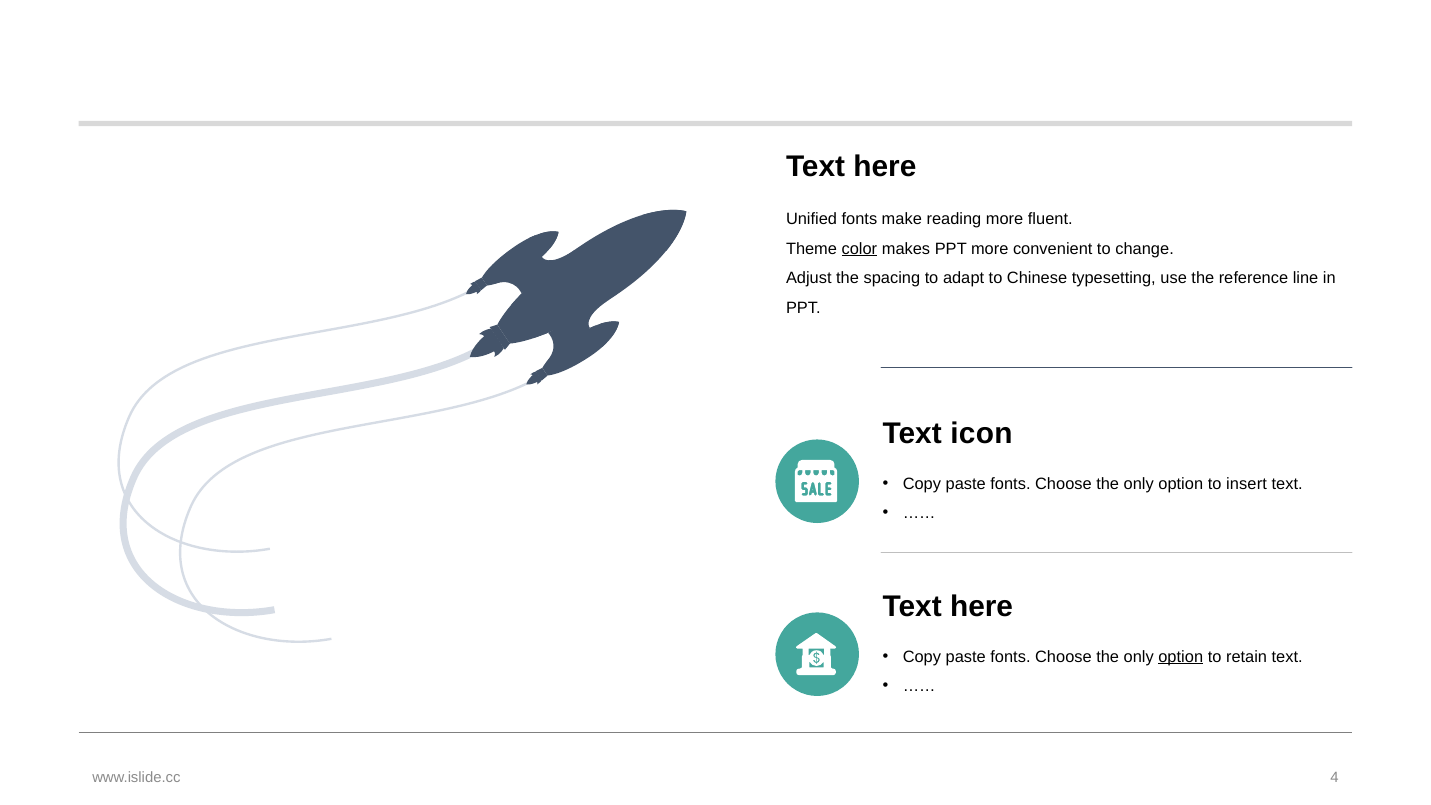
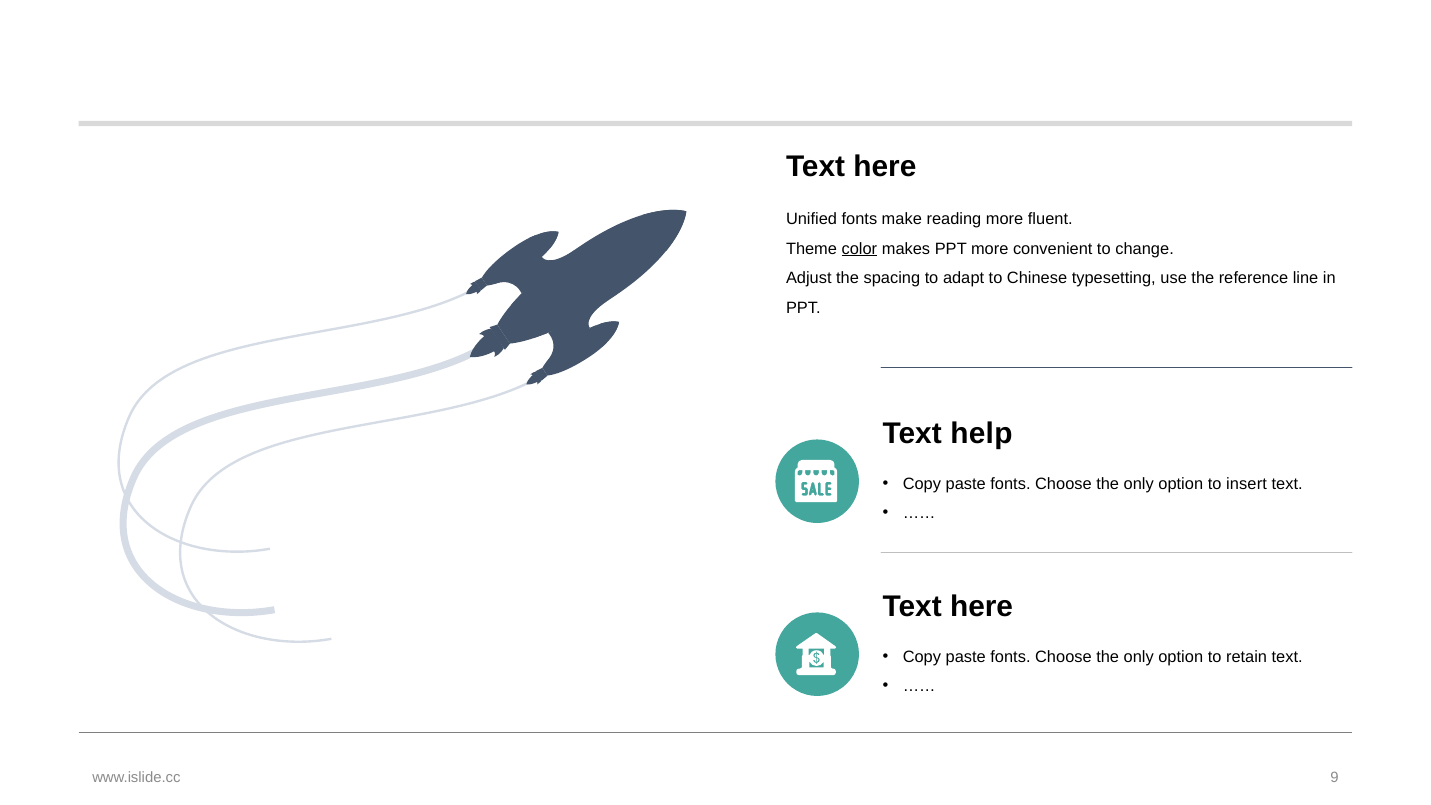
icon: icon -> help
option at (1181, 657) underline: present -> none
4: 4 -> 9
